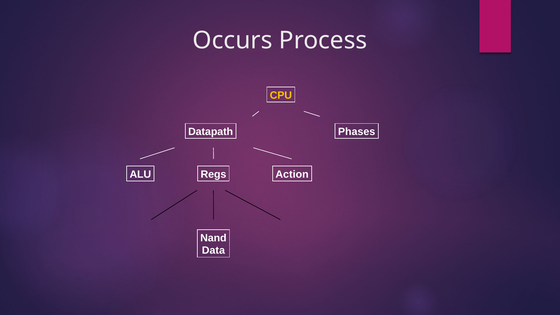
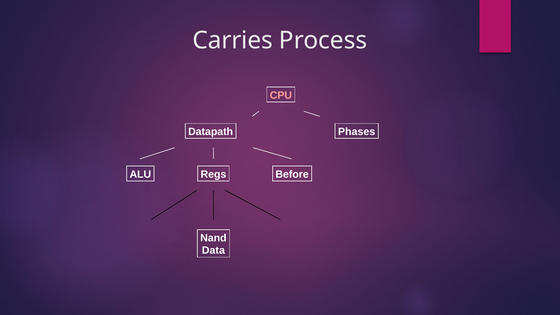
Occurs: Occurs -> Carries
CPU colour: yellow -> pink
Action: Action -> Before
